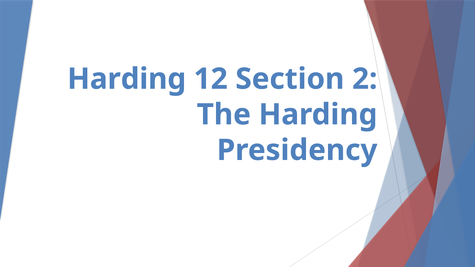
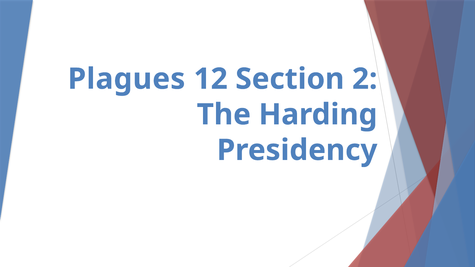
Harding at (127, 79): Harding -> Plagues
